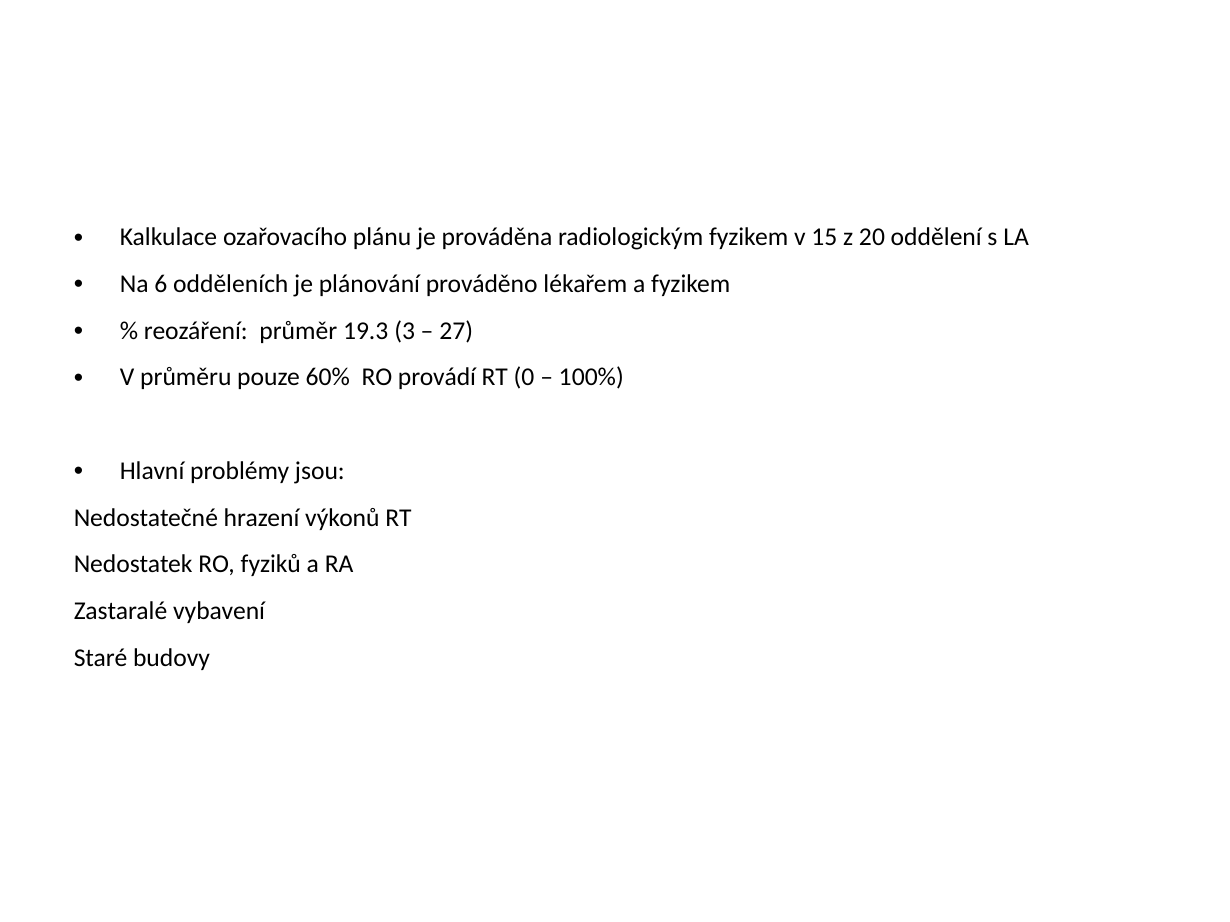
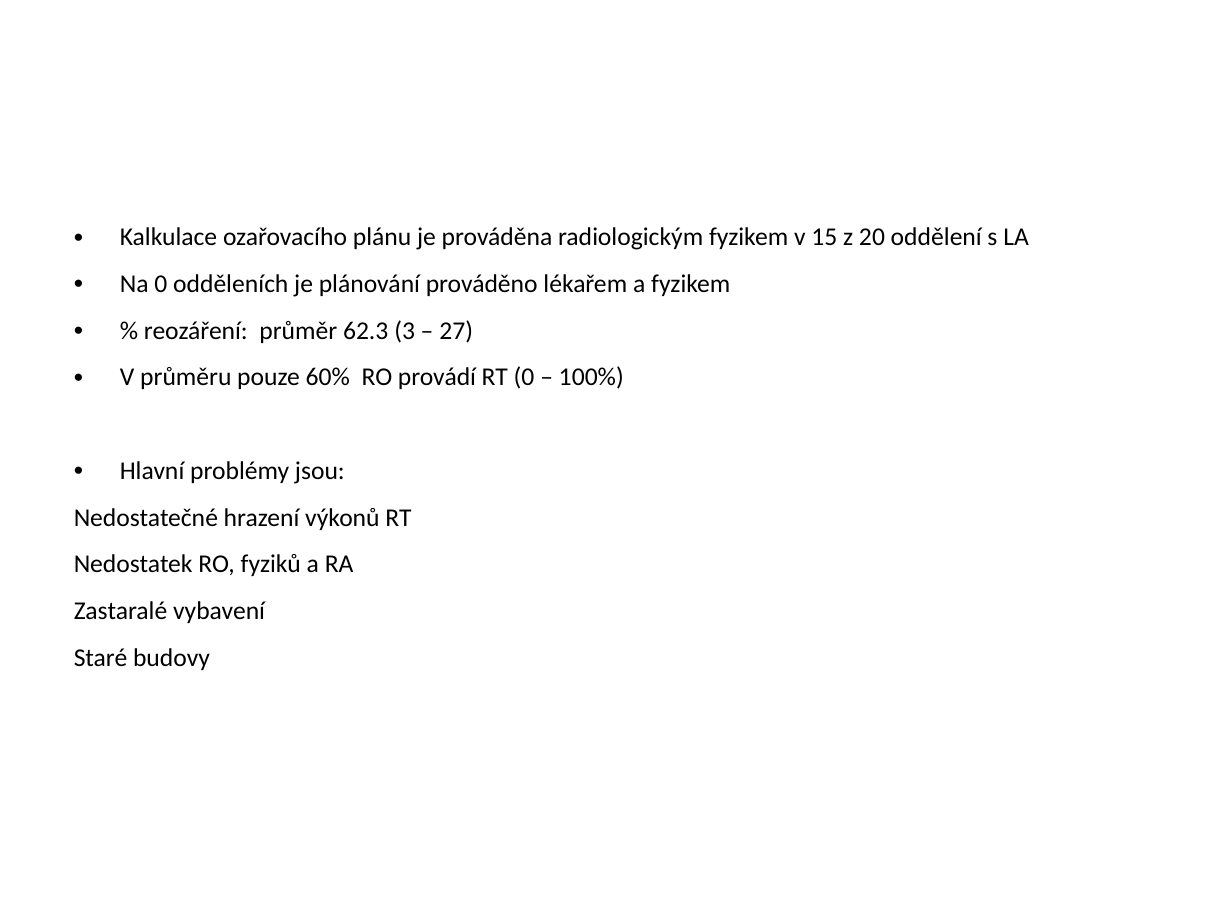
Na 6: 6 -> 0
19.3: 19.3 -> 62.3
